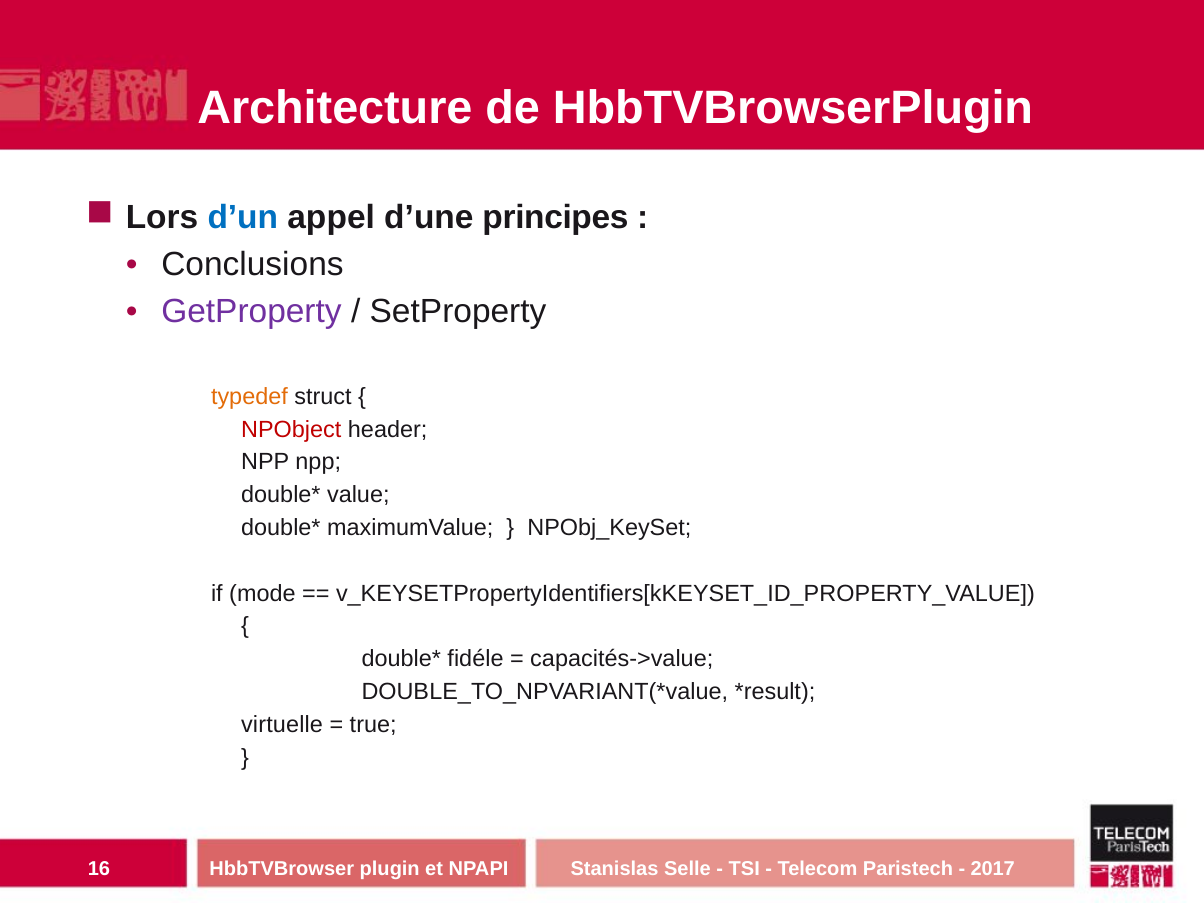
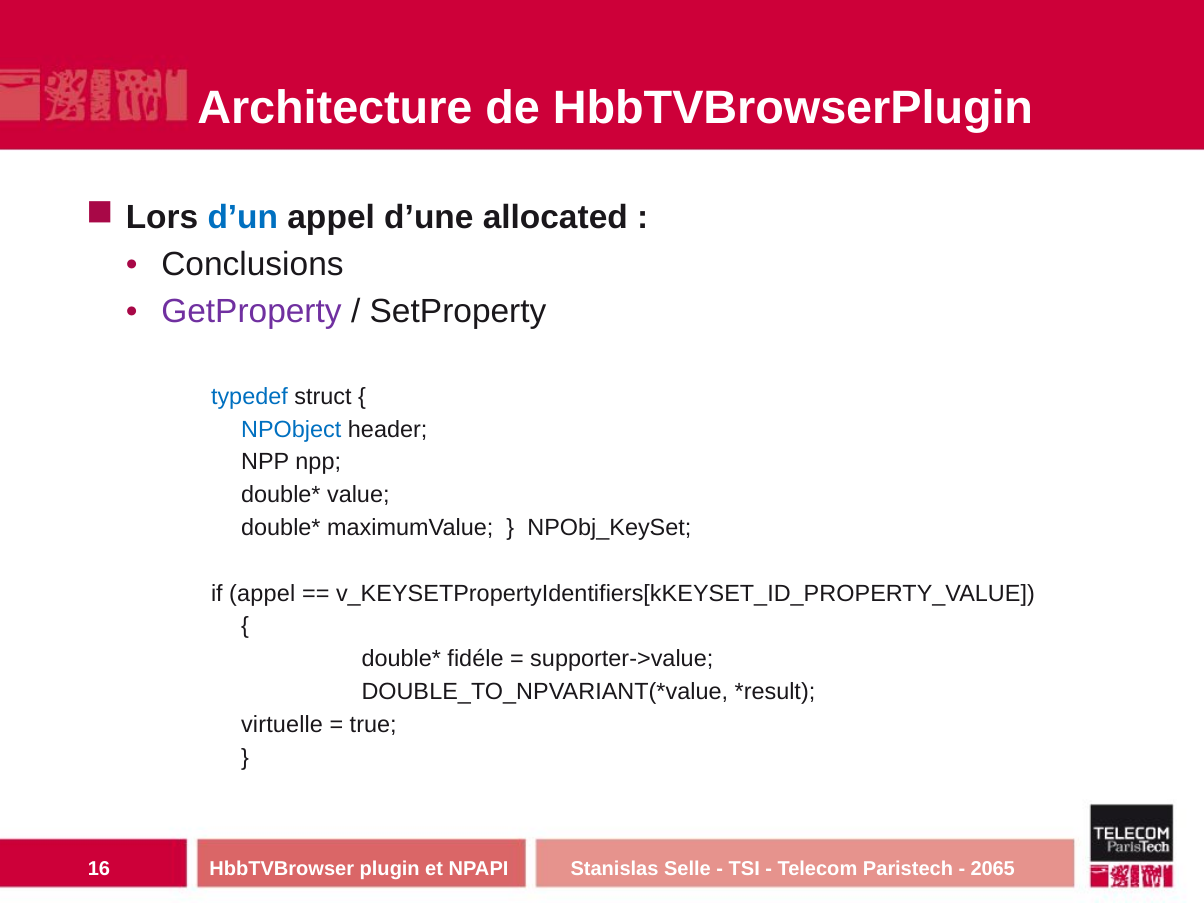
principes: principes -> allocated
typedef colour: orange -> blue
NPObject colour: red -> blue
if mode: mode -> appel
capacités->value: capacités->value -> supporter->value
2017: 2017 -> 2065
